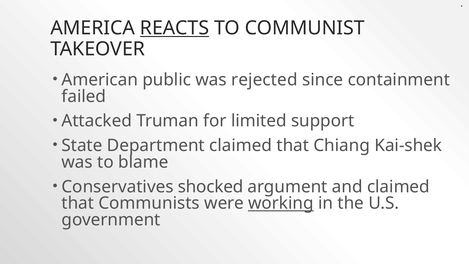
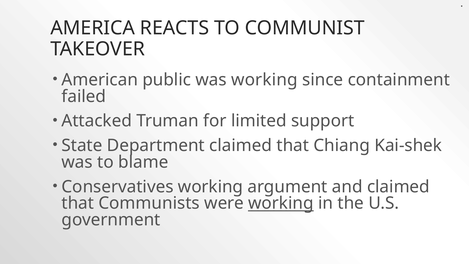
REACTS underline: present -> none
was rejected: rejected -> working
Conservatives shocked: shocked -> working
